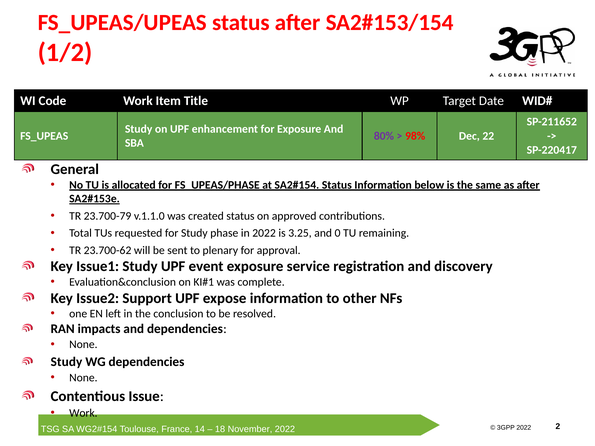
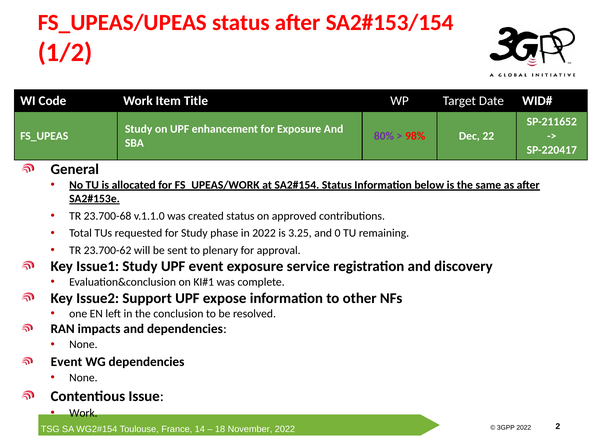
FS_UPEAS/PHASE: FS_UPEAS/PHASE -> FS_UPEAS/WORK
23.700-79: 23.700-79 -> 23.700-68
Study at (66, 362): Study -> Event
